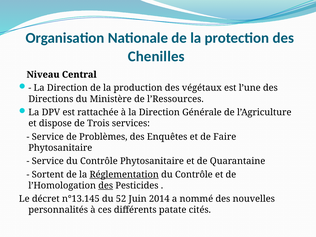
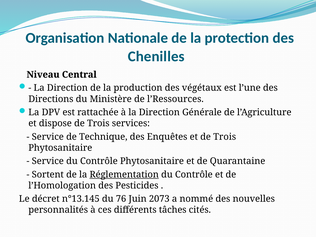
Problèmes: Problèmes -> Technique
et de Faire: Faire -> Trois
des at (106, 186) underline: present -> none
52: 52 -> 76
2014: 2014 -> 2073
patate: patate -> tâches
